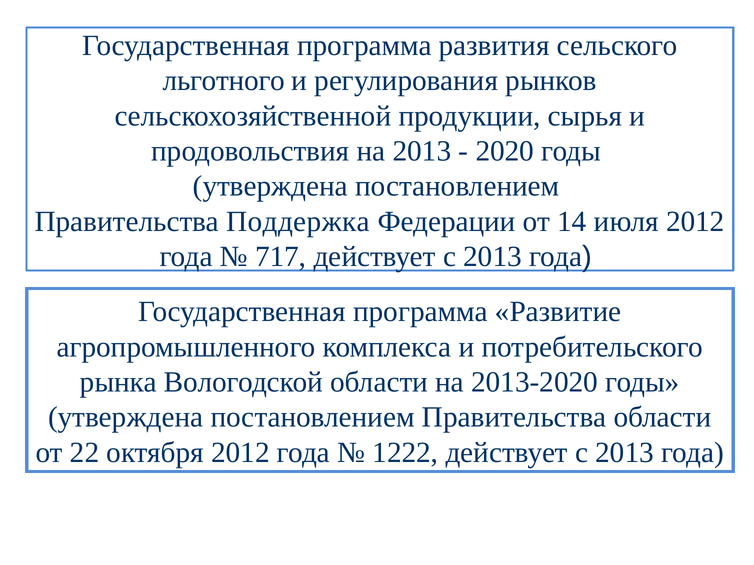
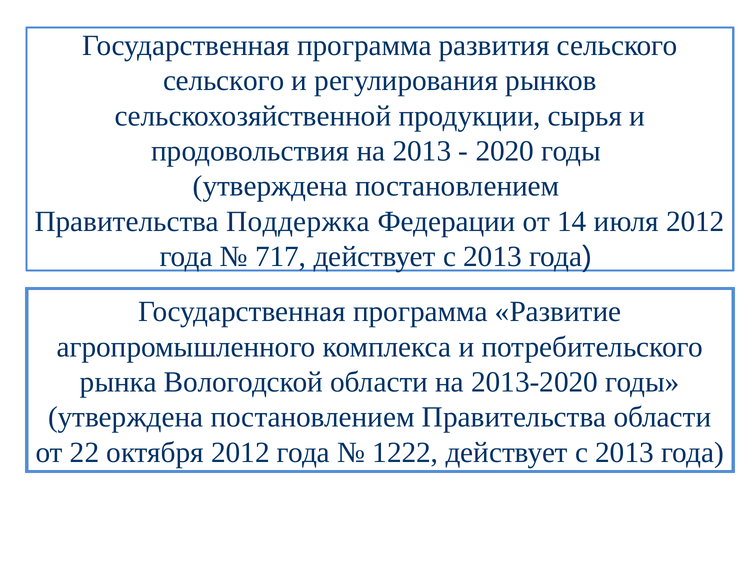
льготного at (224, 81): льготного -> сельского
